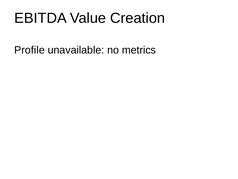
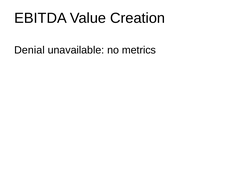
Profile: Profile -> Denial
